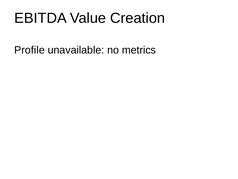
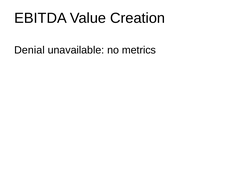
Profile: Profile -> Denial
